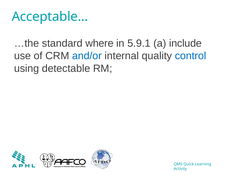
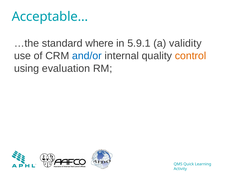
include: include -> validity
control colour: blue -> orange
detectable: detectable -> evaluation
